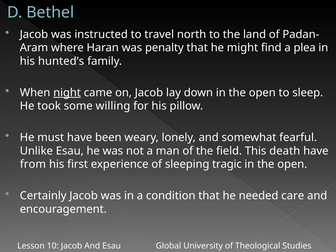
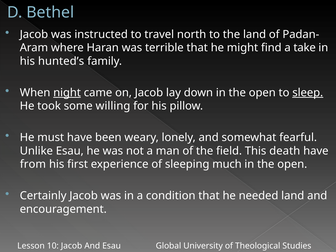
penalty: penalty -> terrible
plea: plea -> take
sleep underline: none -> present
tragic: tragic -> much
needed care: care -> land
